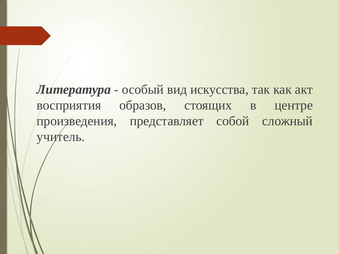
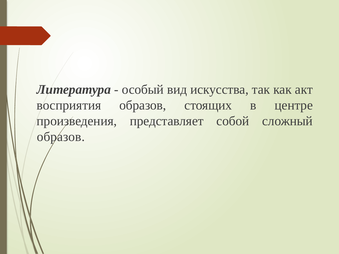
учитель at (61, 137): учитель -> образов
